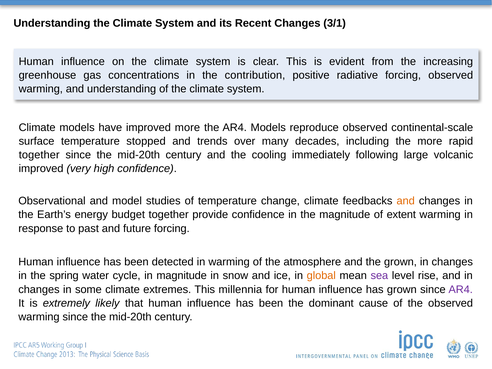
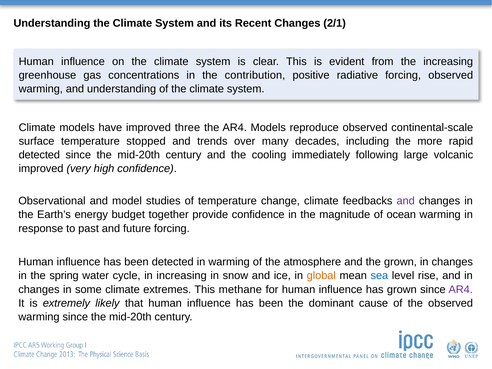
3/1: 3/1 -> 2/1
improved more: more -> three
together at (39, 155): together -> detected
and at (406, 201) colour: orange -> purple
extent: extent -> ocean
in magnitude: magnitude -> increasing
sea colour: purple -> blue
millennia: millennia -> methane
